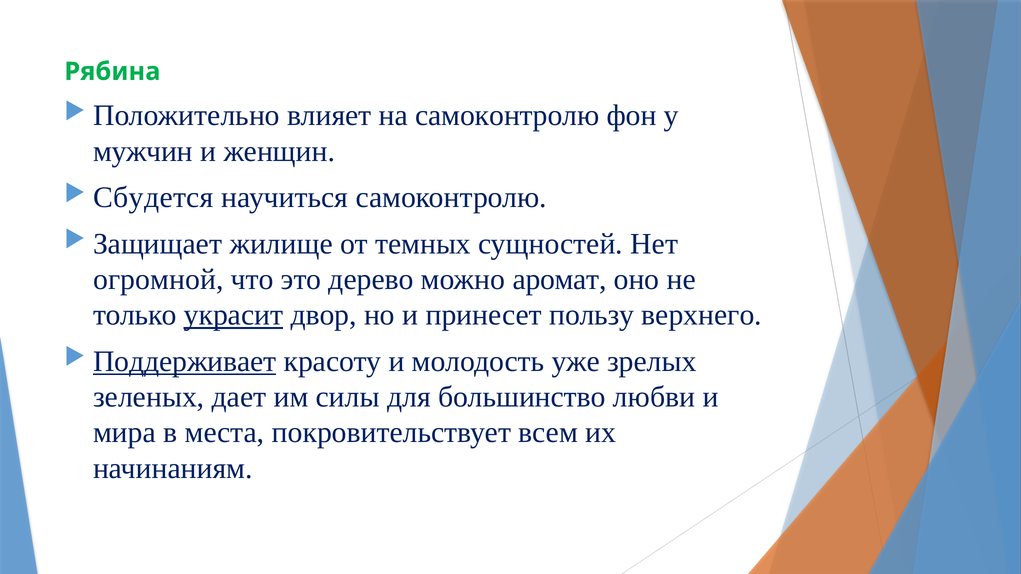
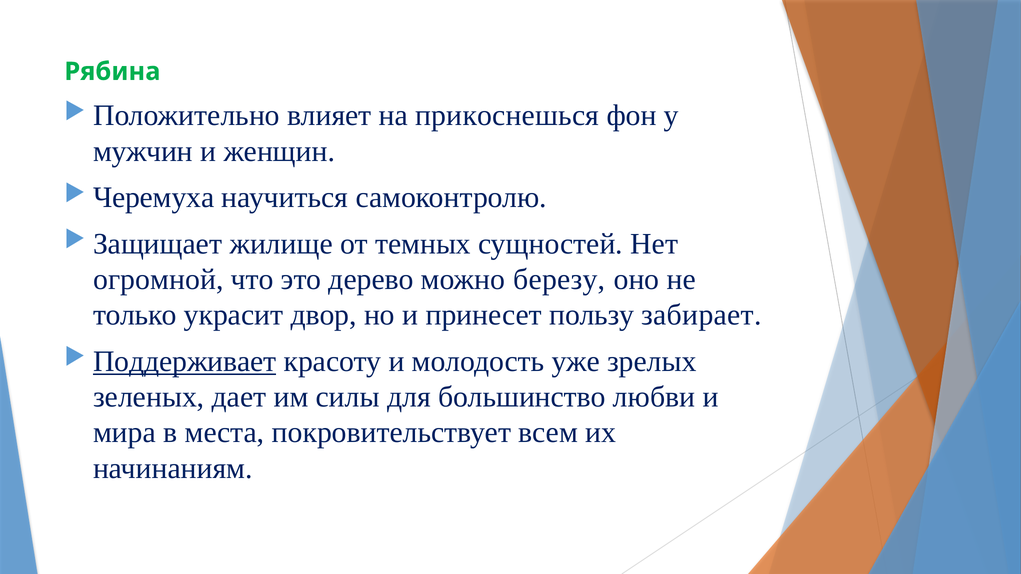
на самоконтролю: самоконтролю -> прикоснешься
Сбудется: Сбудется -> Черемуха
аромат: аромат -> березу
украсит underline: present -> none
верхнего: верхнего -> забирает
